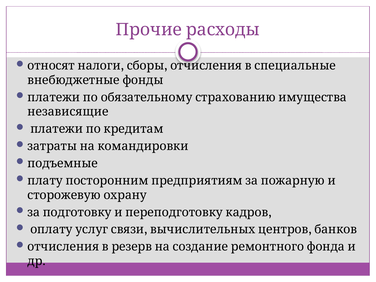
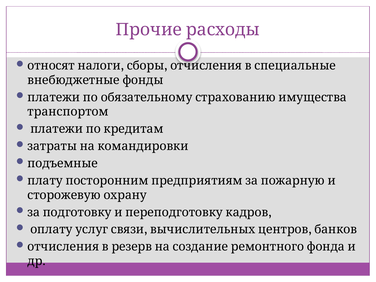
независящие: независящие -> транспортом
